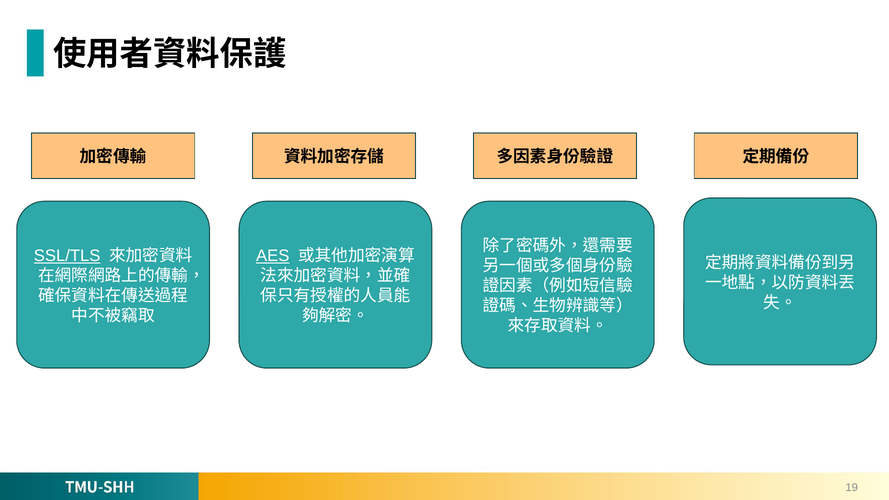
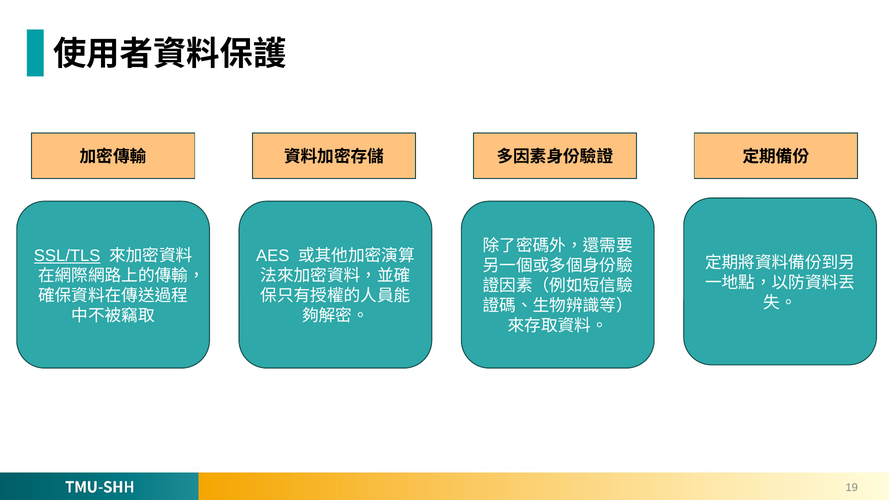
AES underline: present -> none
